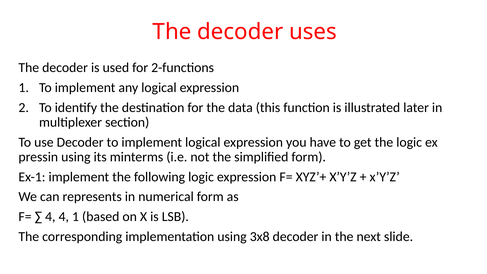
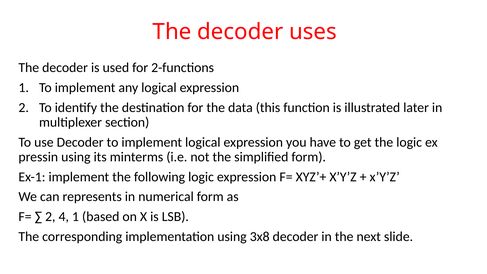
4 at (50, 217): 4 -> 2
